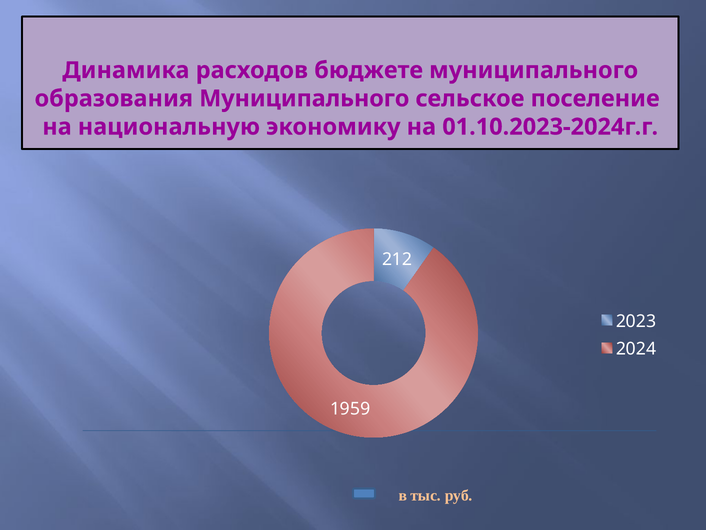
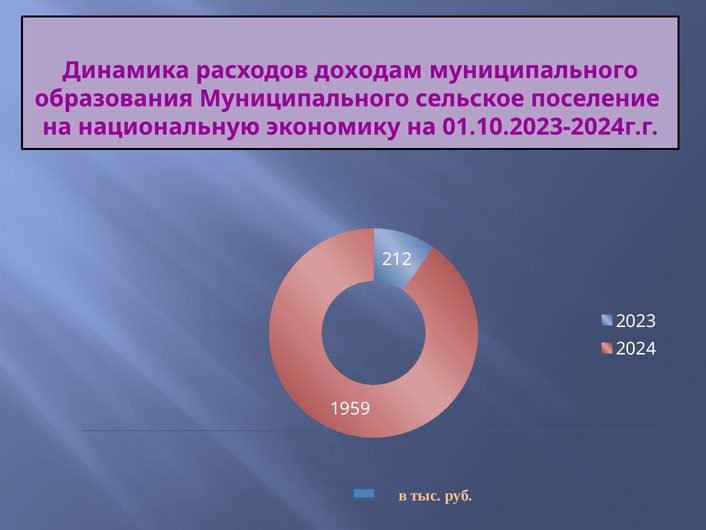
бюджете: бюджете -> доходам
